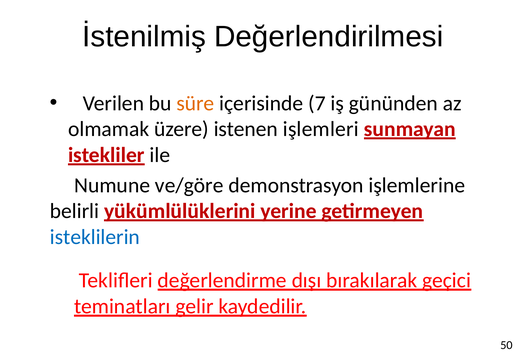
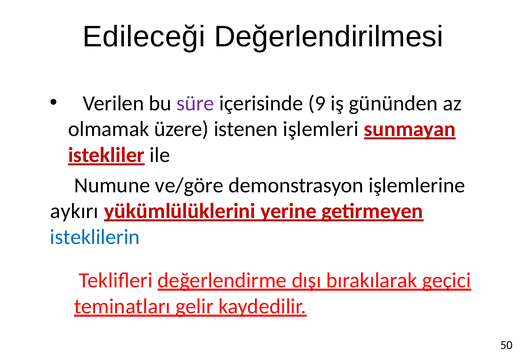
İstenilmiş: İstenilmiş -> Edileceği
süre colour: orange -> purple
7: 7 -> 9
belirli: belirli -> aykırı
